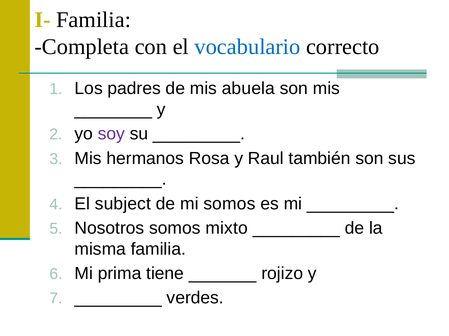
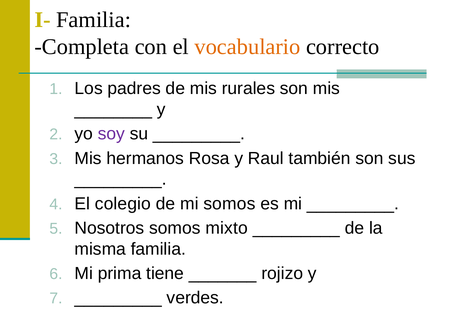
vocabulario colour: blue -> orange
abuela: abuela -> rurales
subject: subject -> colegio
